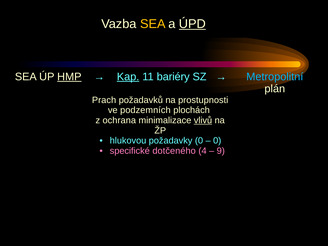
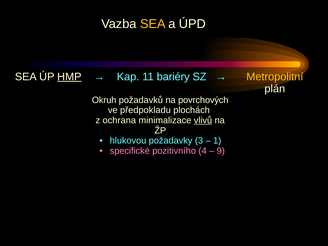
ÚPD underline: present -> none
Kap underline: present -> none
Metropolitní colour: light blue -> yellow
Prach: Prach -> Okruh
prostupnosti: prostupnosti -> povrchových
podzemních: podzemních -> předpokladu
požadavky 0: 0 -> 3
0 at (217, 141): 0 -> 1
dotčeného: dotčeného -> pozitivního
